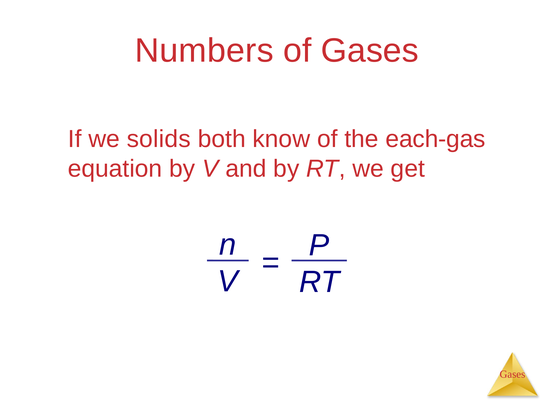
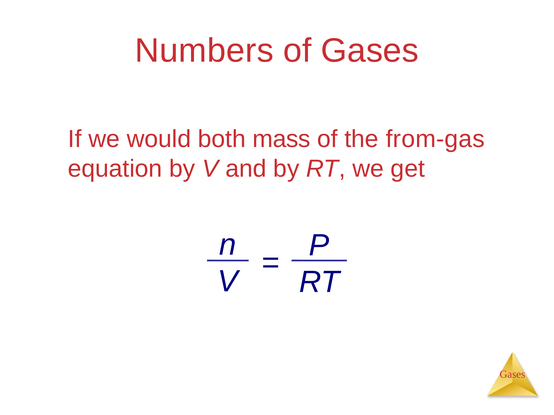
solids: solids -> would
know: know -> mass
each-gas: each-gas -> from-gas
